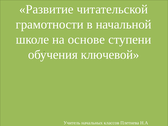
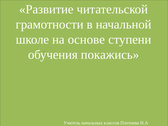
ключевой: ключевой -> покажись
